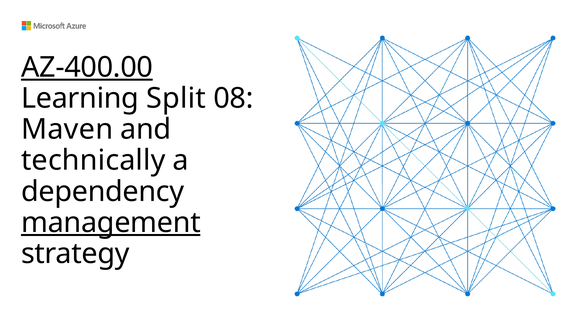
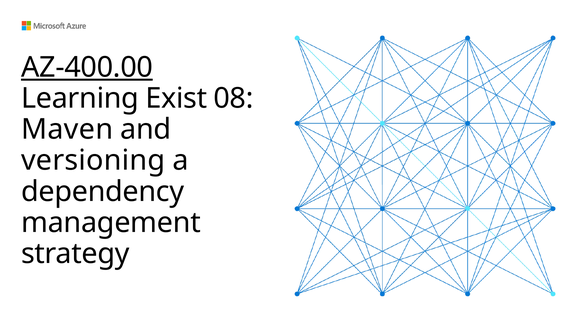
Split: Split -> Exist
technically: technically -> versioning
management underline: present -> none
